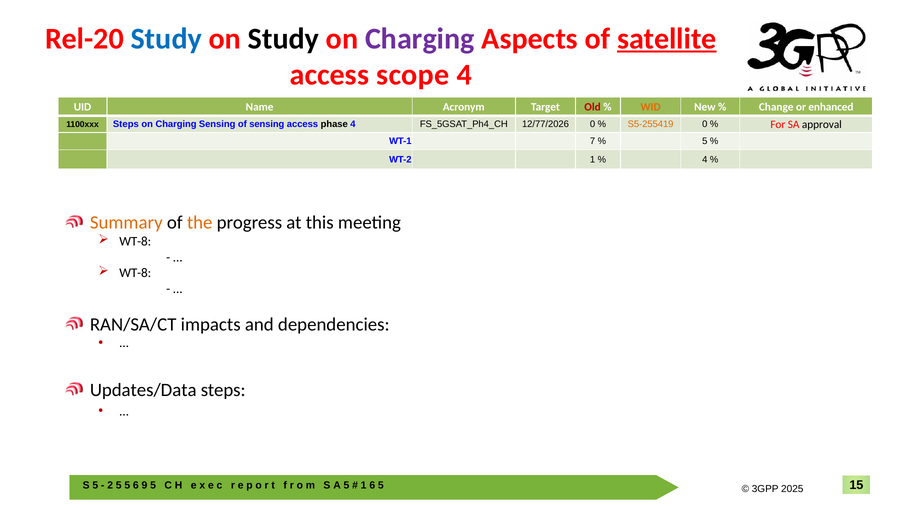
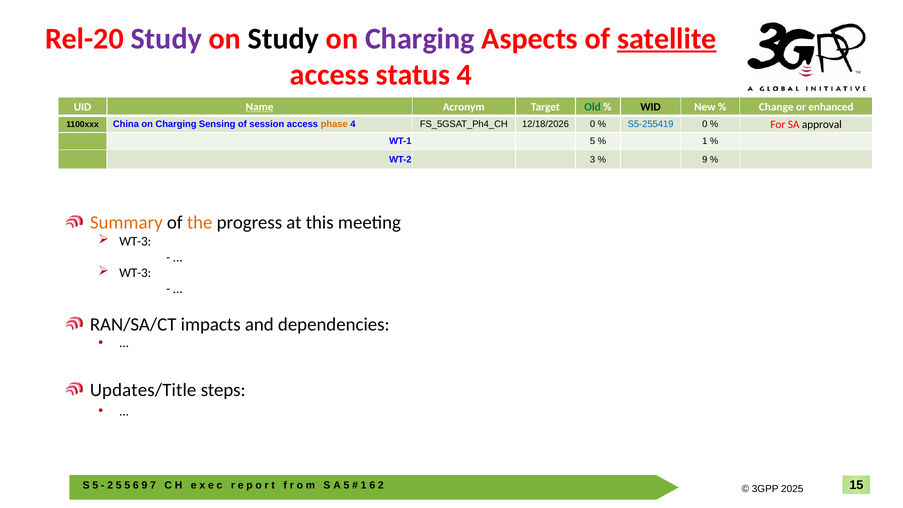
Study at (166, 39) colour: blue -> purple
scope: scope -> status
Name underline: none -> present
Old colour: red -> green
WID colour: orange -> black
1100xxx Steps: Steps -> China
of sensing: sensing -> session
phase colour: black -> orange
12/77/2026: 12/77/2026 -> 12/18/2026
S5-255419 colour: orange -> blue
WT-1 7: 7 -> 5
5 at (705, 141): 5 -> 1
WT-2 1: 1 -> 3
4 at (705, 159): 4 -> 9
WT-8 at (135, 241): WT-8 -> WT-3
WT-8 at (135, 273): WT-8 -> WT-3
Updates/Data: Updates/Data -> Updates/Title
5 at (153, 485): 5 -> 7
5 at (381, 485): 5 -> 2
